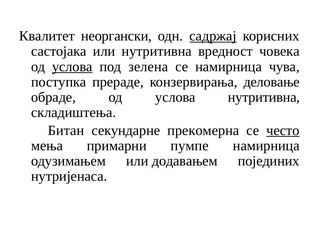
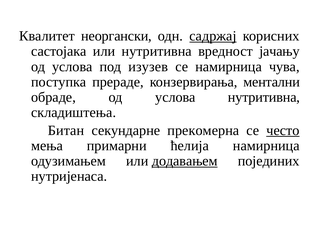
човека: човека -> јачању
услова at (72, 67) underline: present -> none
зелена: зелена -> изузев
деловање: деловање -> ментални
пумпе: пумпе -> ћелија
додавањем underline: none -> present
